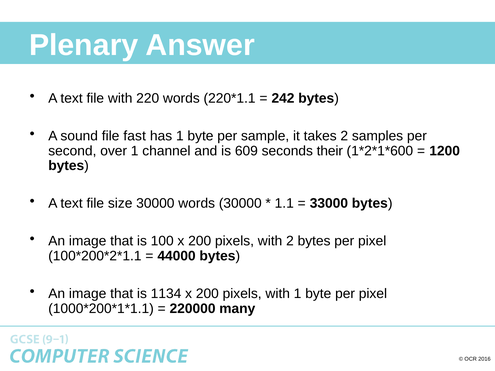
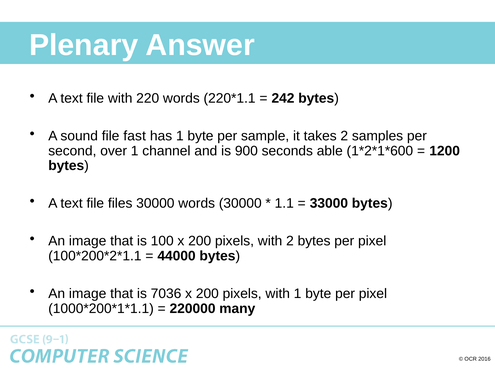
609: 609 -> 900
their: their -> able
size: size -> files
1134: 1134 -> 7036
